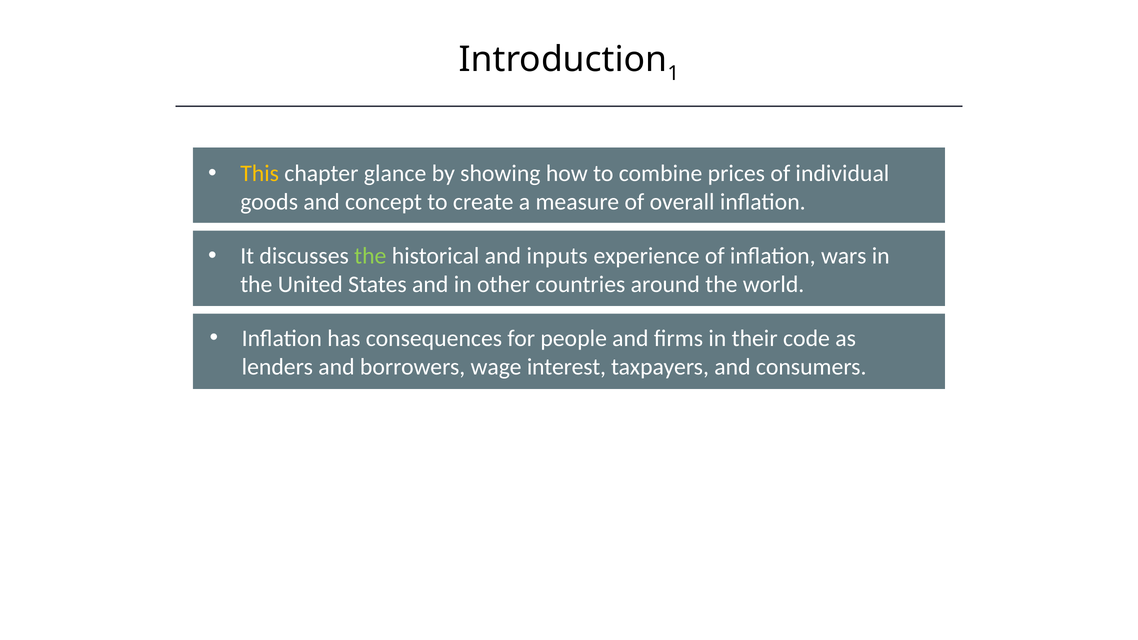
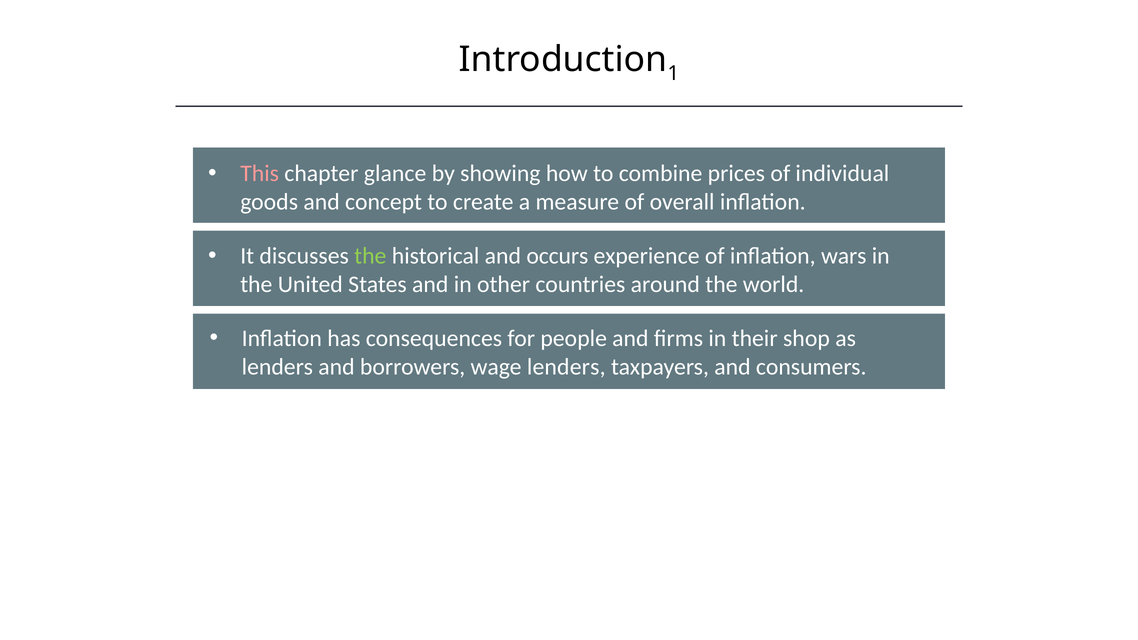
This colour: yellow -> pink
inputs: inputs -> occurs
code: code -> shop
wage interest: interest -> lenders
